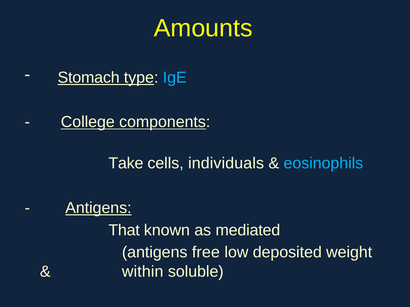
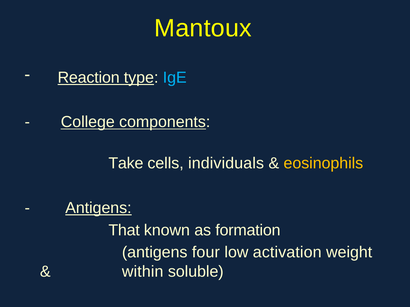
Amounts: Amounts -> Mantoux
Stomach: Stomach -> Reaction
eosinophils colour: light blue -> yellow
mediated: mediated -> formation
free: free -> four
deposited: deposited -> activation
